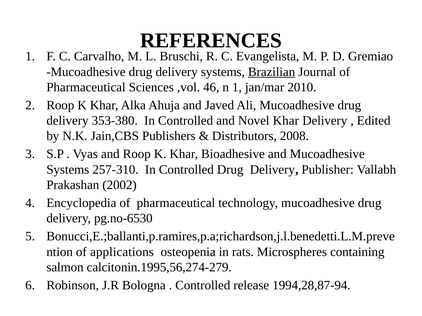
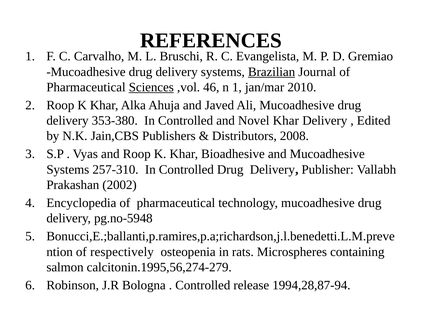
Sciences underline: none -> present
pg.no-6530: pg.no-6530 -> pg.no-5948
applications: applications -> respectively
